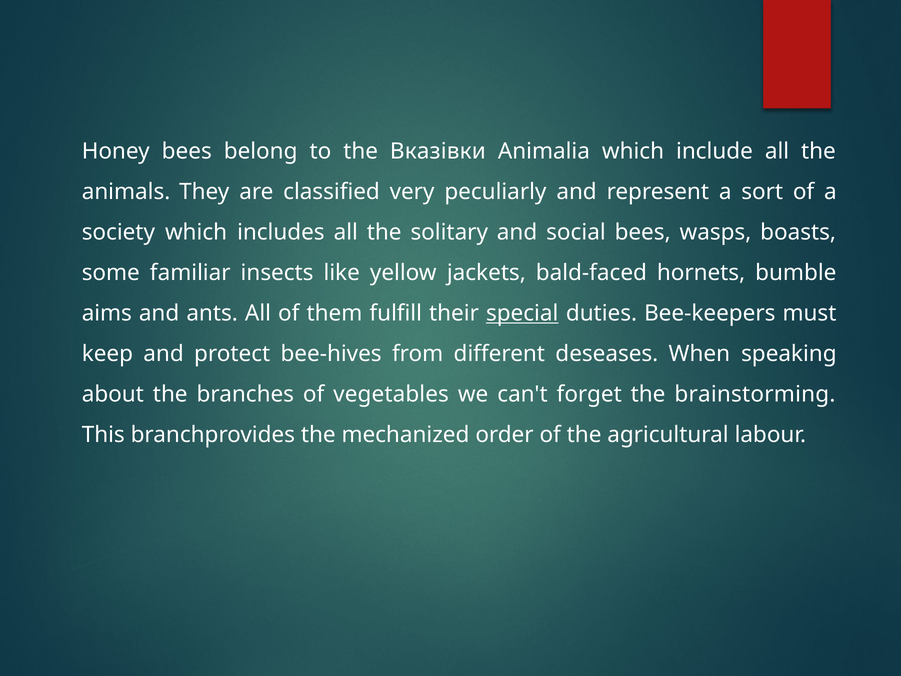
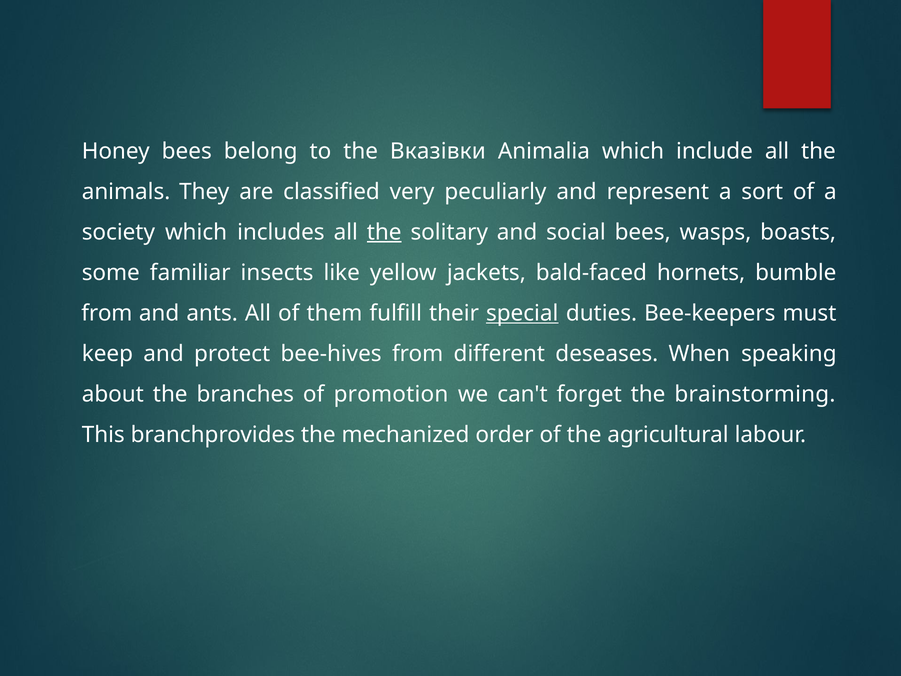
the at (384, 232) underline: none -> present
aims at (107, 313): aims -> from
vegetables: vegetables -> promotion
